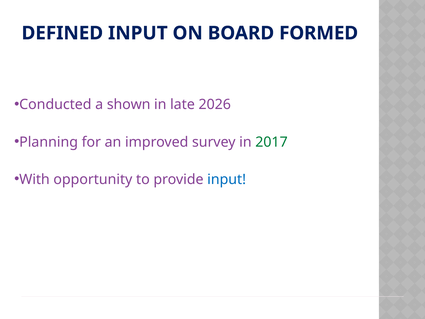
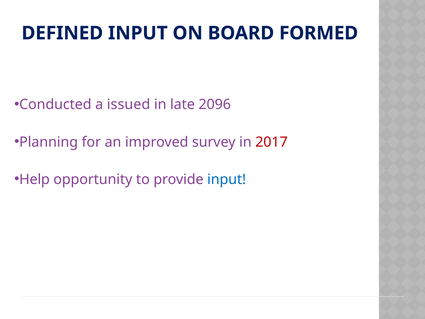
shown: shown -> issued
2026: 2026 -> 2096
2017 colour: green -> red
With: With -> Help
